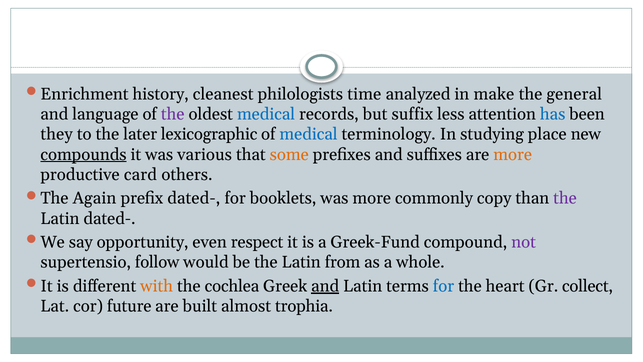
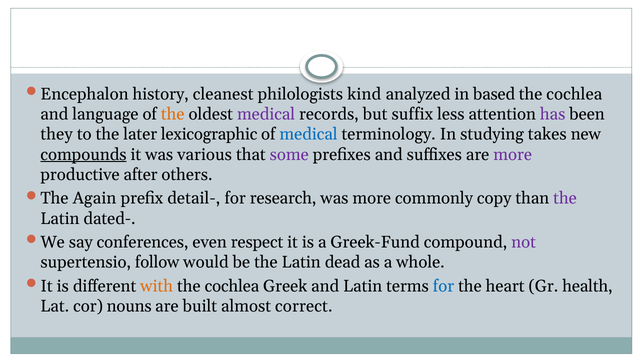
Enrichment: Enrichment -> Encephalon
time: time -> kind
make: make -> based
general at (574, 94): general -> cochlea
the at (173, 114) colour: purple -> orange
medical at (266, 114) colour: blue -> purple
has colour: blue -> purple
place: place -> takes
some colour: orange -> purple
more at (513, 154) colour: orange -> purple
card: card -> after
prefix dated-: dated- -> detail-
booklets: booklets -> research
opportunity: opportunity -> conferences
from: from -> dead
and at (325, 286) underline: present -> none
collect: collect -> health
future: future -> nouns
trophia: trophia -> correct
